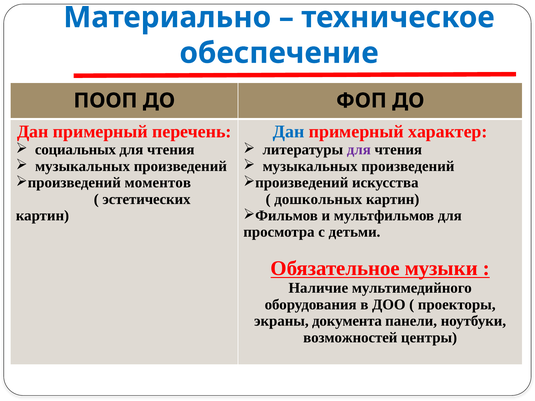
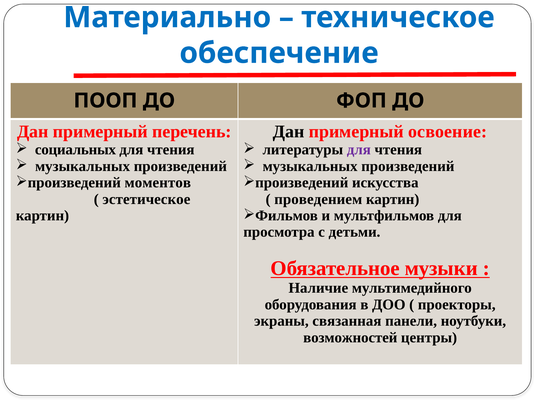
Дан at (289, 132) colour: blue -> black
характер: характер -> освоение
эстетических: эстетических -> эстетическое
дошкольных: дошкольных -> проведением
документа: документа -> связанная
